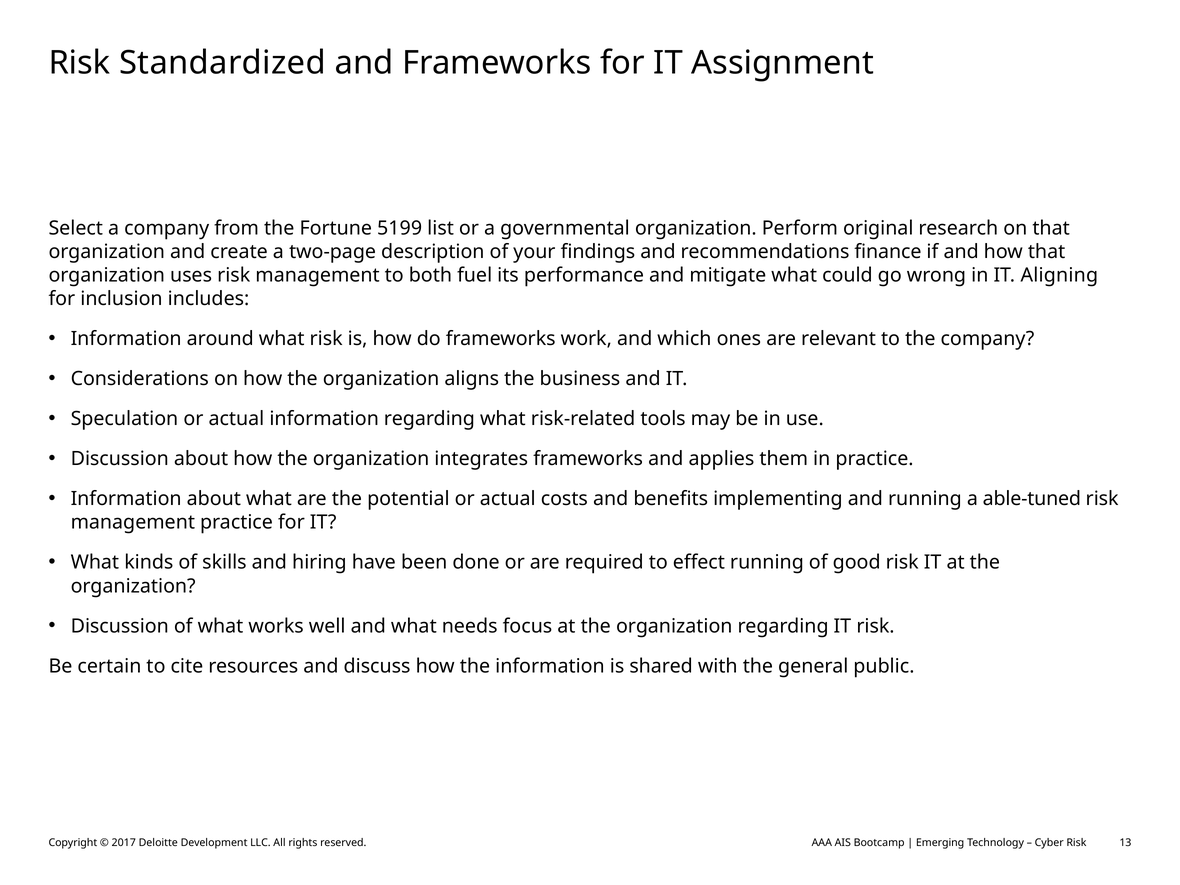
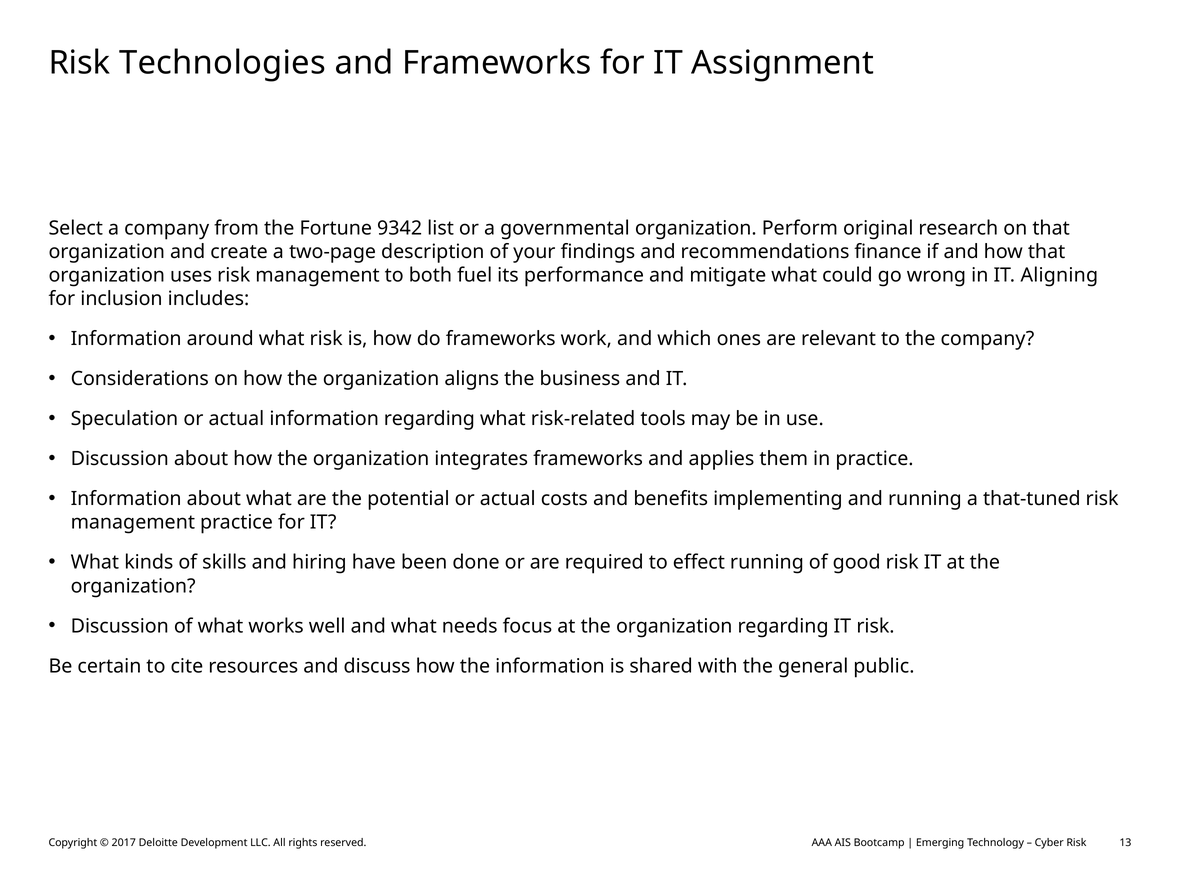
Standardized: Standardized -> Technologies
5199: 5199 -> 9342
able-tuned: able-tuned -> that-tuned
